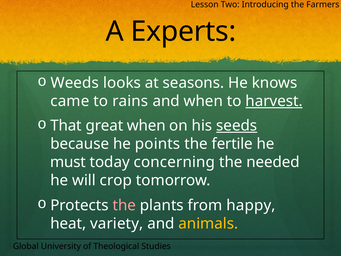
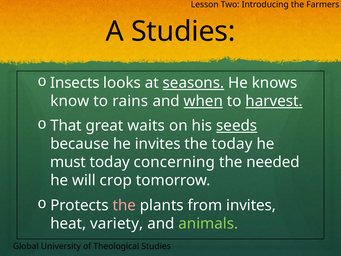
A Experts: Experts -> Studies
Weeds: Weeds -> Insects
seasons underline: none -> present
came: came -> know
when at (203, 101) underline: none -> present
great when: when -> waits
he points: points -> invites
the fertile: fertile -> today
from happy: happy -> invites
animals colour: yellow -> light green
